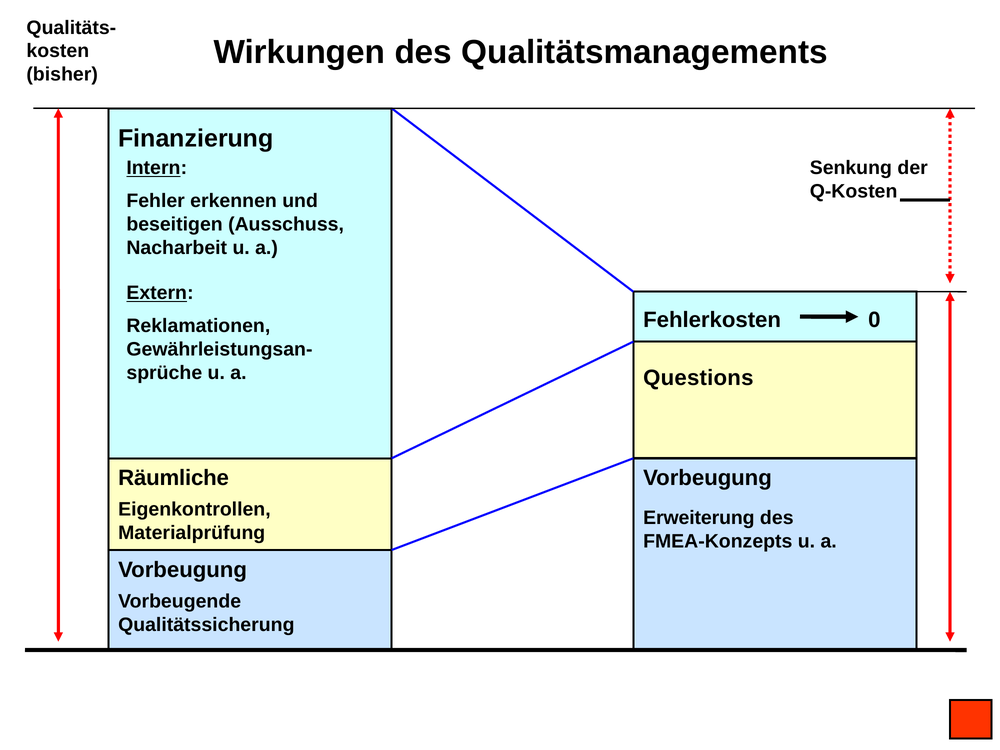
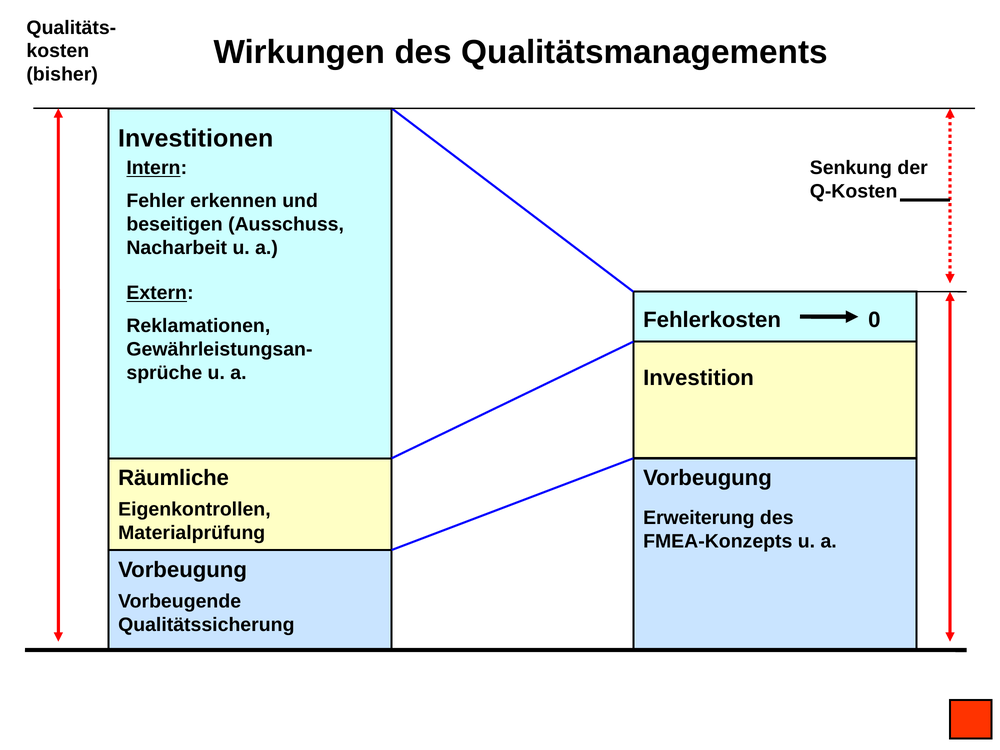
Finanzierung: Finanzierung -> Investitionen
Questions: Questions -> Investition
